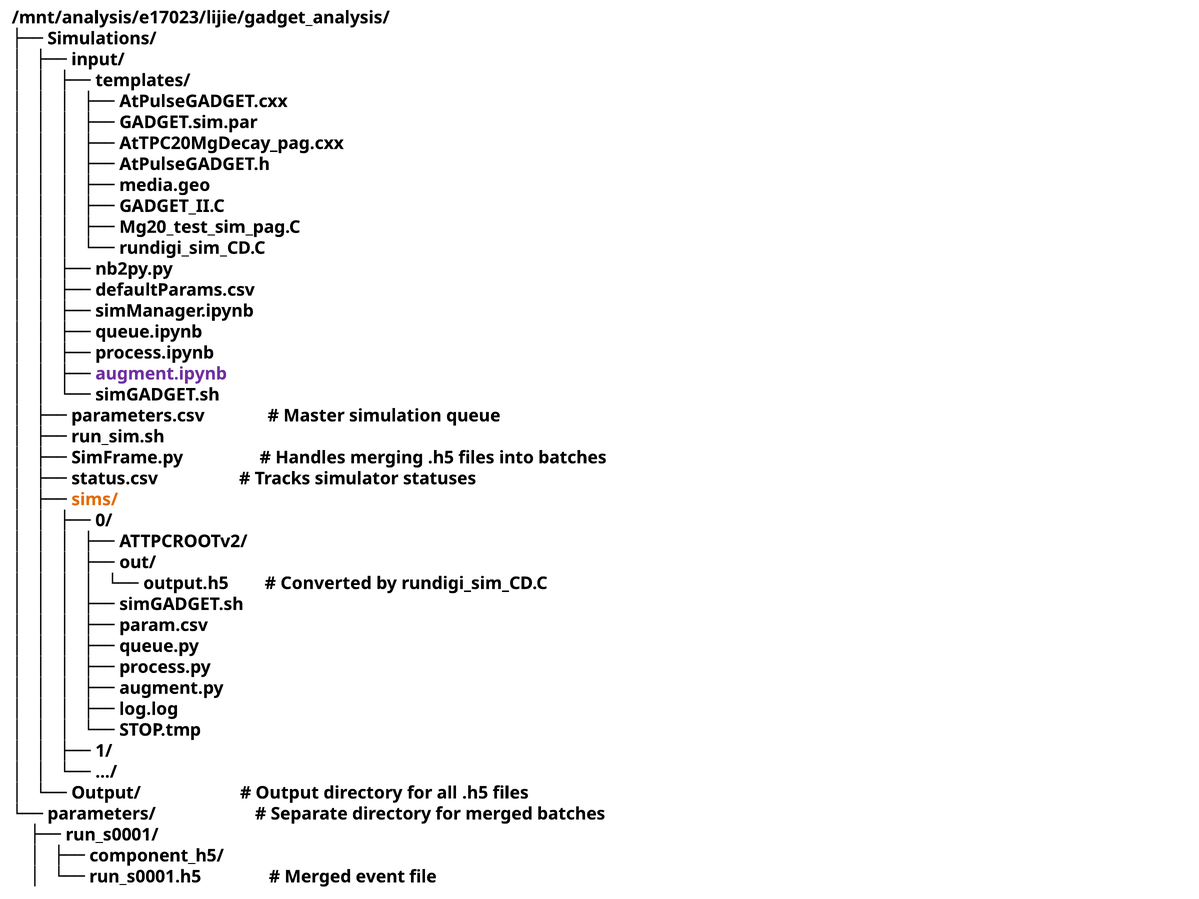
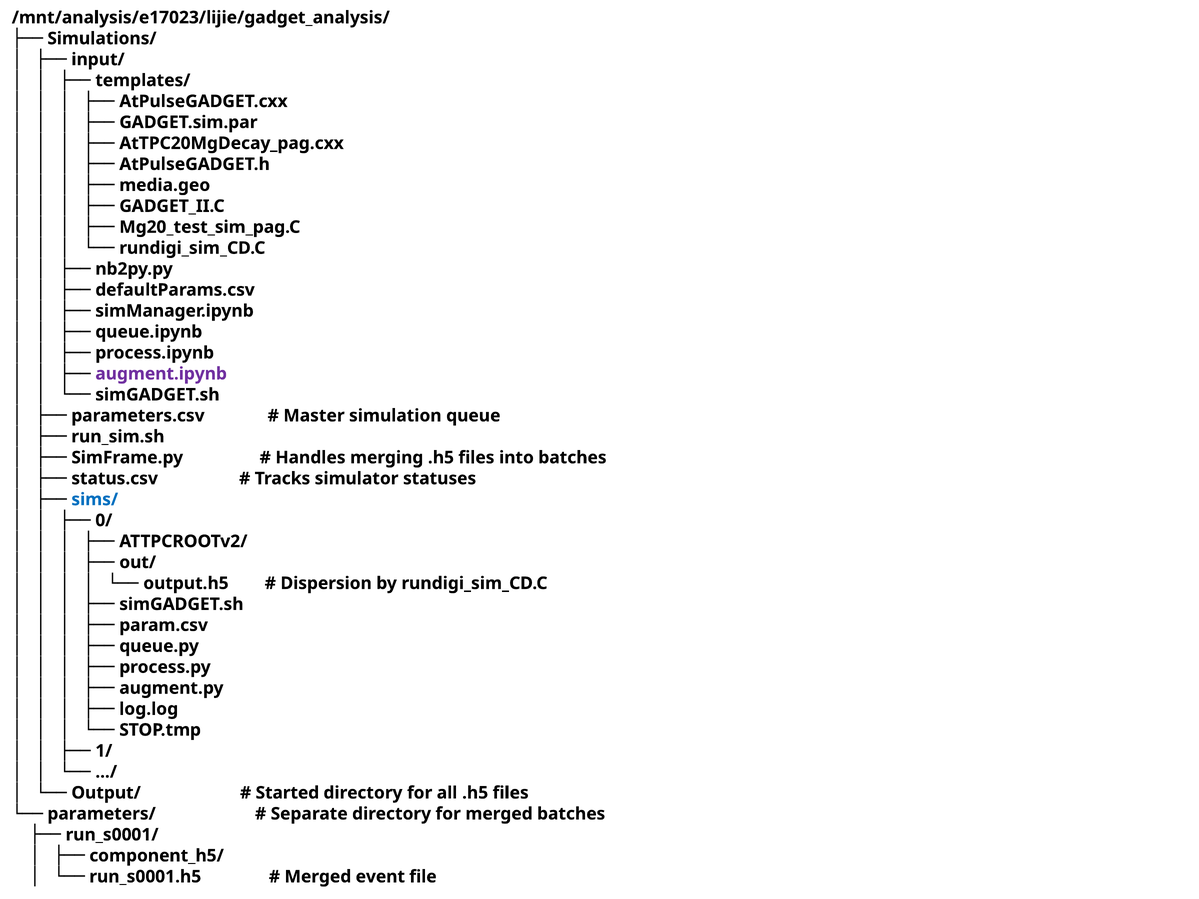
sims/ colour: orange -> blue
Converted: Converted -> Dispersion
Output: Output -> Started
